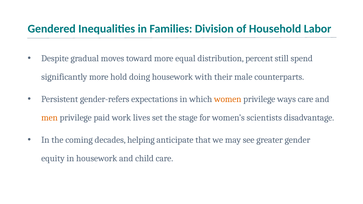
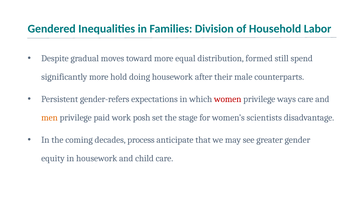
percent: percent -> formed
with: with -> after
women colour: orange -> red
lives: lives -> posh
helping: helping -> process
